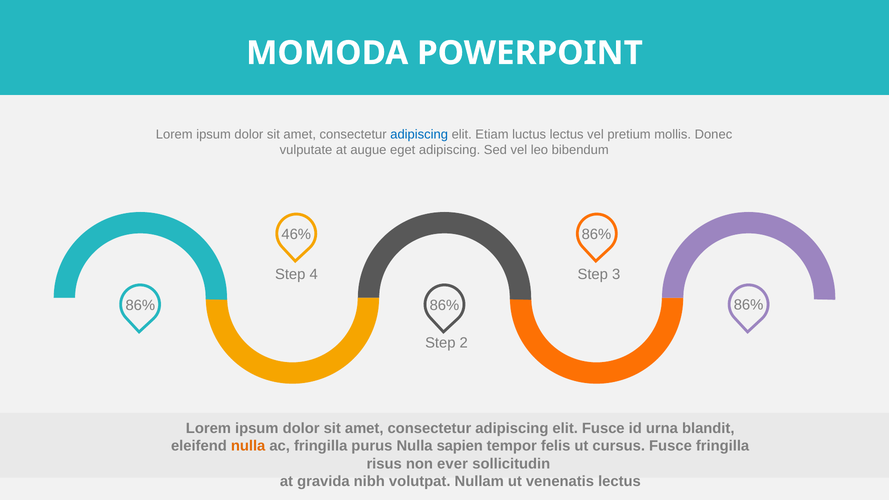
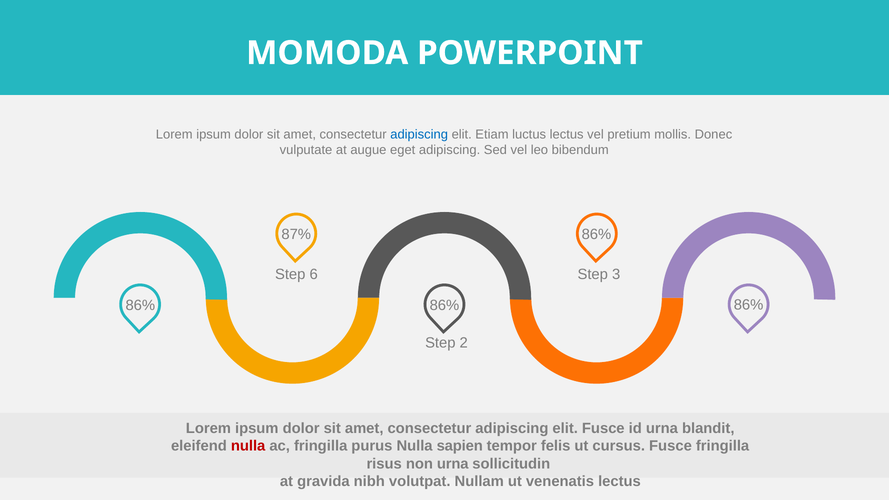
46%: 46% -> 87%
4: 4 -> 6
nulla at (248, 446) colour: orange -> red
non ever: ever -> urna
